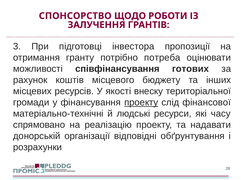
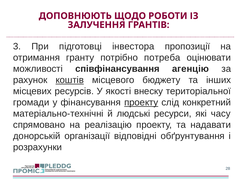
СПОНСОРСТВО: СПОНСОРСТВО -> ДОПОВНЮЮТЬ
готових: готових -> агенцію
коштів underline: none -> present
фінансової: фінансової -> конкретний
